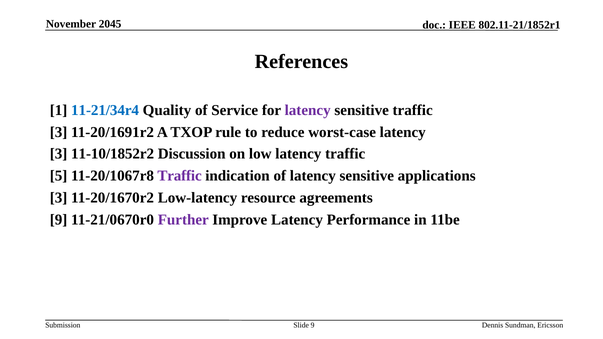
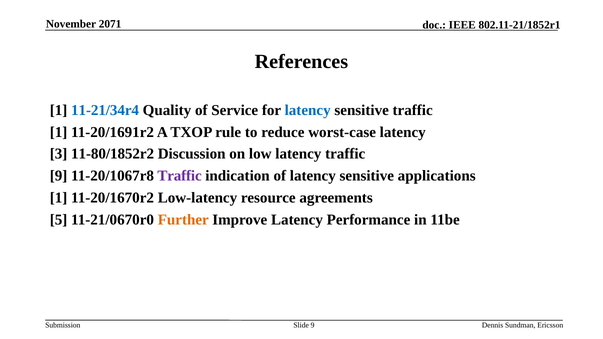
2045: 2045 -> 2071
latency at (308, 110) colour: purple -> blue
3 at (59, 132): 3 -> 1
11-10/1852r2: 11-10/1852r2 -> 11-80/1852r2
5 at (59, 176): 5 -> 9
3 at (59, 198): 3 -> 1
9 at (59, 220): 9 -> 5
Further colour: purple -> orange
